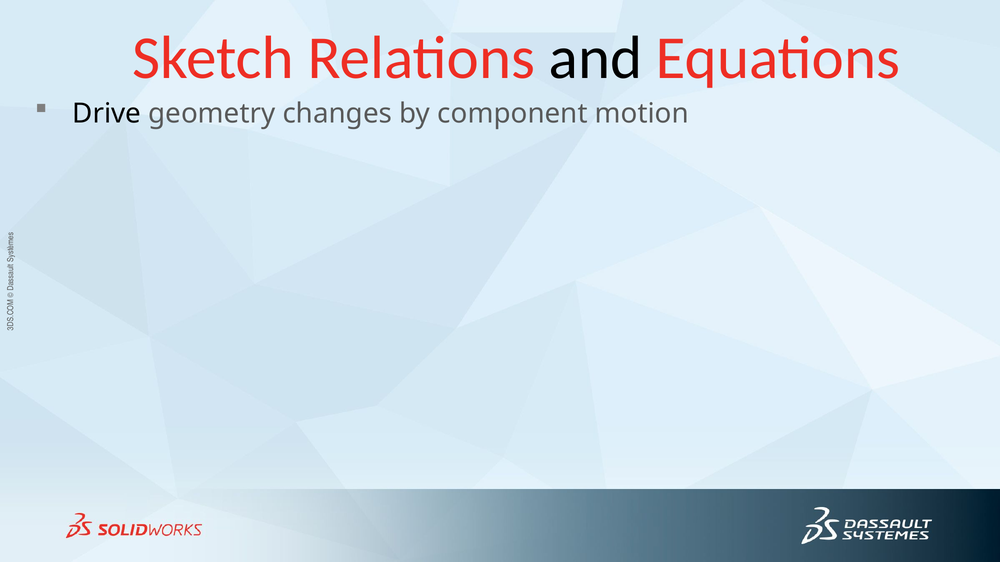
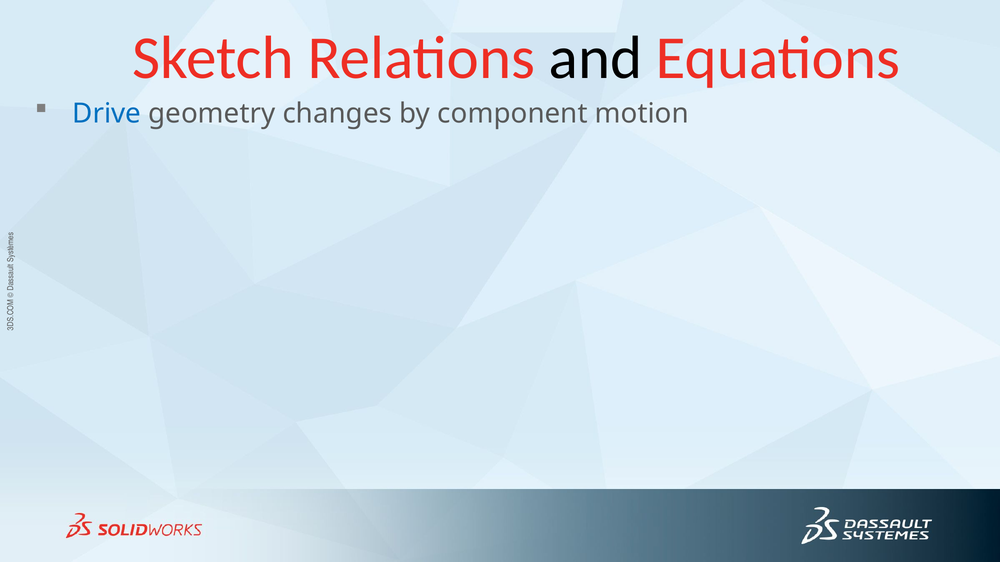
Drive colour: black -> blue
